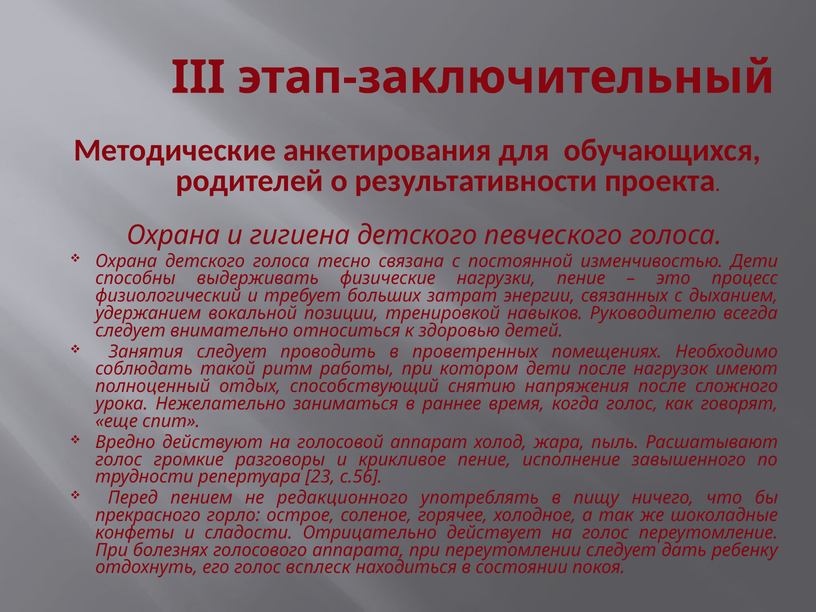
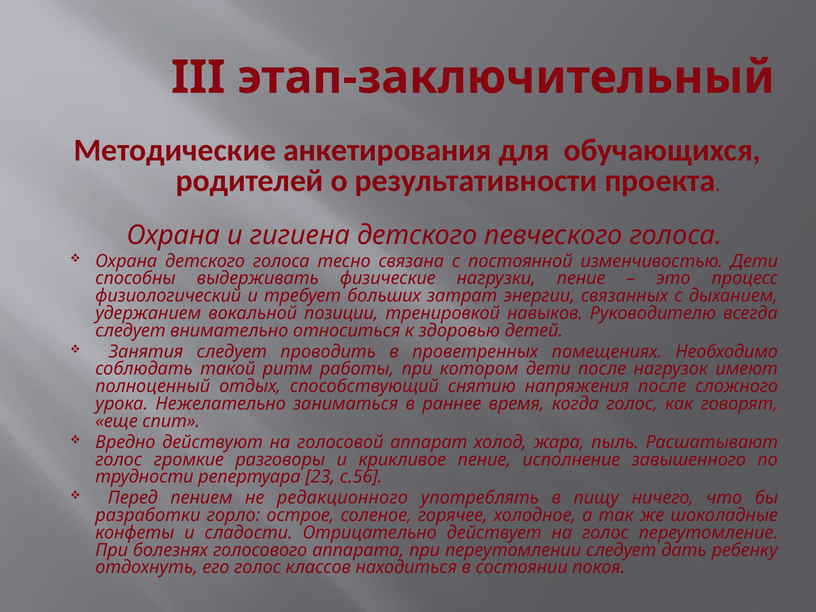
прекрасного: прекрасного -> разработки
всплеск: всплеск -> классов
